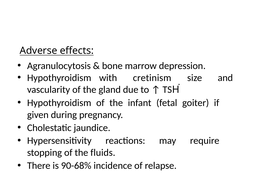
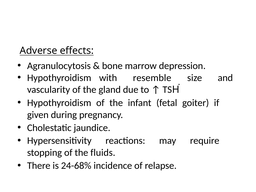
cretinism: cretinism -> resemble
90-68%: 90-68% -> 24-68%
